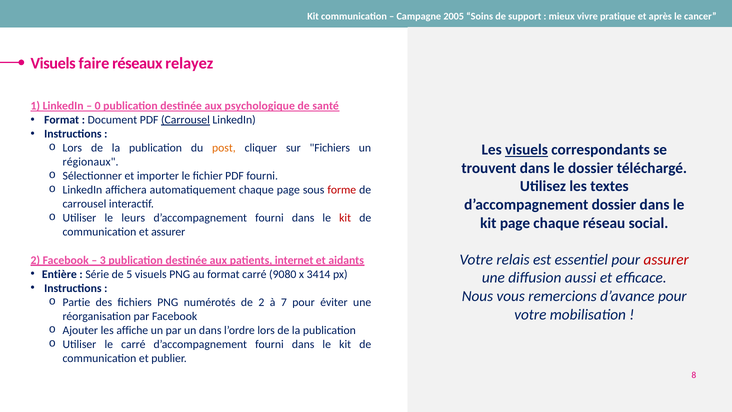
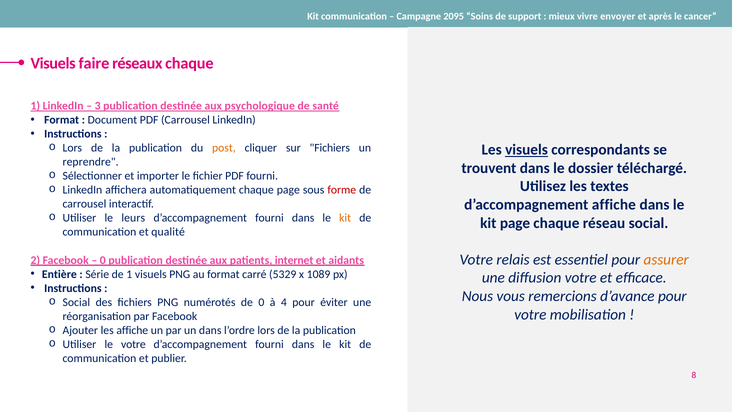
2005: 2005 -> 2095
pratique: pratique -> envoyer
réseaux relayez: relayez -> chaque
0: 0 -> 3
Carrousel at (185, 120) underline: present -> none
régionaux: régionaux -> reprendre
d’accompagnement dossier: dossier -> affiche
kit at (345, 218) colour: red -> orange
et assurer: assurer -> qualité
assurer at (666, 259) colour: red -> orange
3 at (103, 260): 3 -> 0
de 5: 5 -> 1
9080: 9080 -> 5329
3414: 3414 -> 1089
diffusion aussi: aussi -> votre
Partie at (76, 302): Partie -> Social
de 2: 2 -> 0
7: 7 -> 4
le carré: carré -> votre
